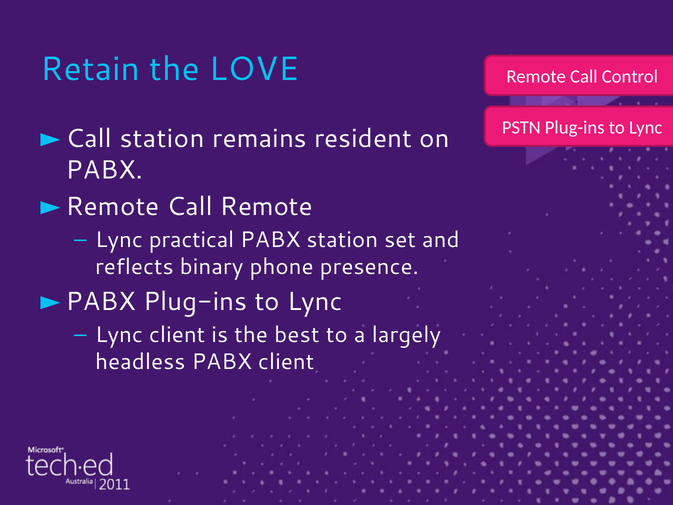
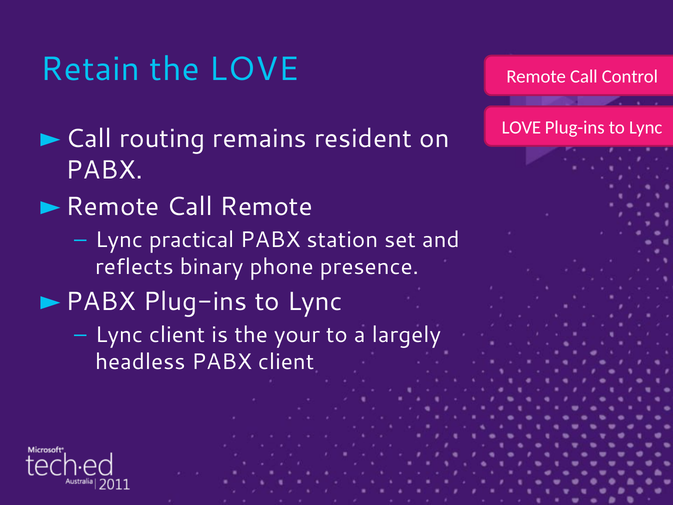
PSTN at (521, 127): PSTN -> LOVE
station at (162, 139): station -> routing
best: best -> your
